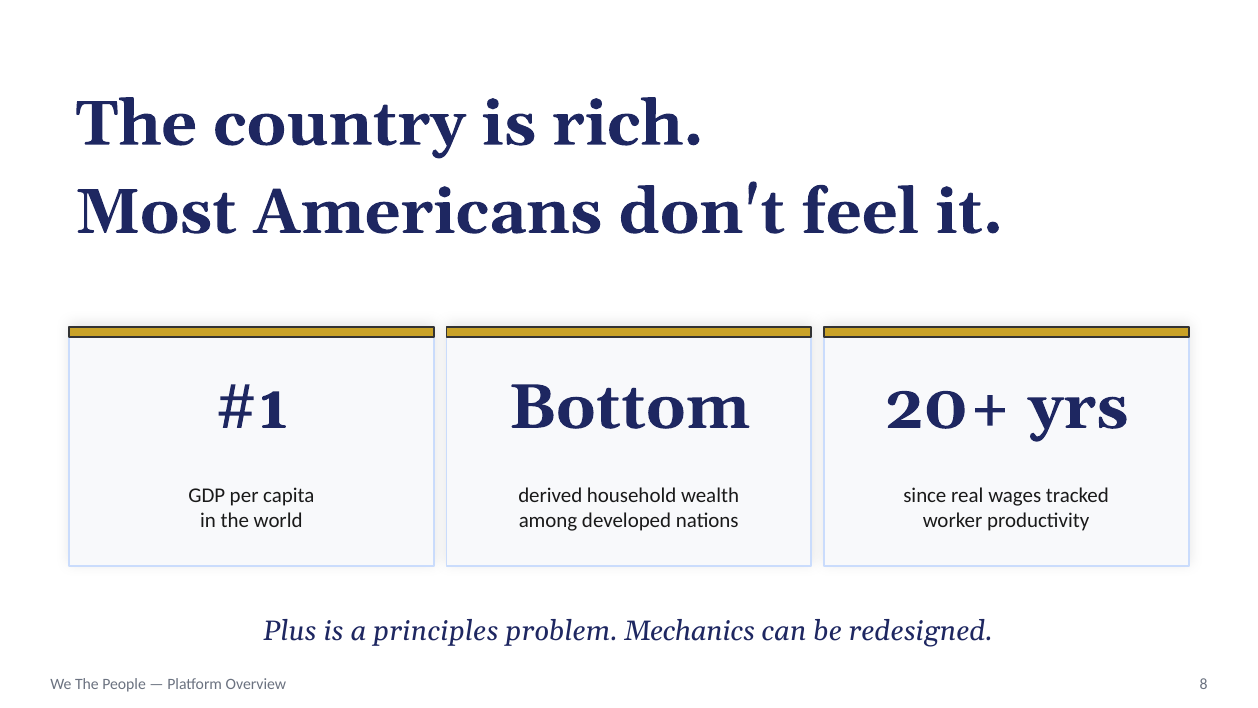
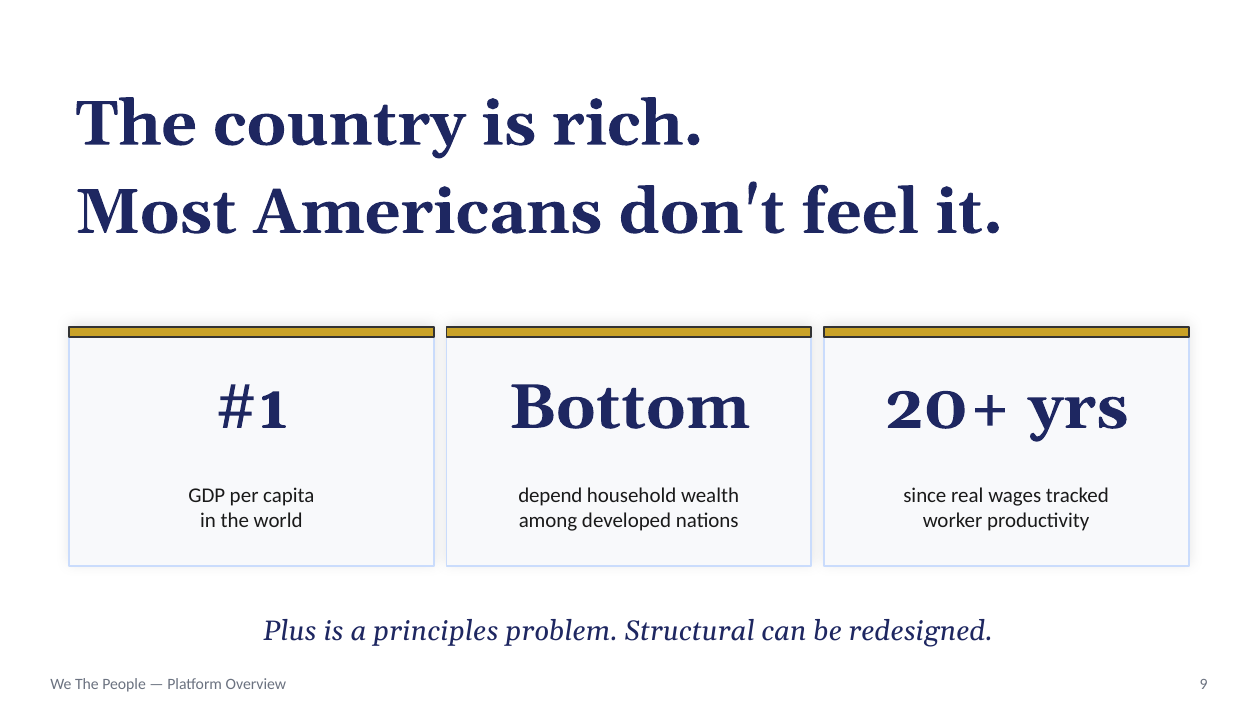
derived: derived -> depend
Mechanics: Mechanics -> Structural
8: 8 -> 9
